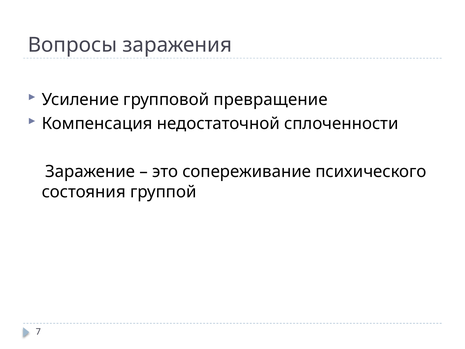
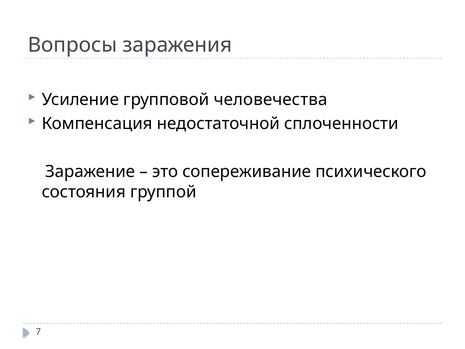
превращение: превращение -> человечества
